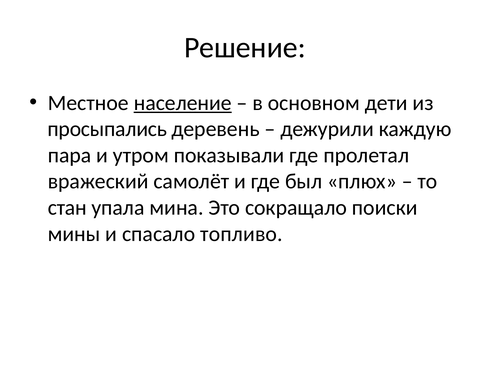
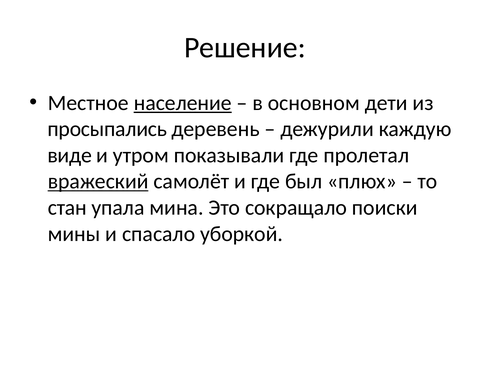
пара: пара -> виде
вражеский underline: none -> present
топливо: топливо -> уборкой
